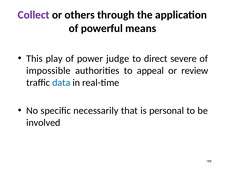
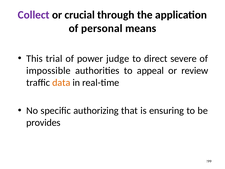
others: others -> crucial
powerful: powerful -> personal
play: play -> trial
data colour: blue -> orange
necessarily: necessarily -> authorizing
personal: personal -> ensuring
involved: involved -> provides
